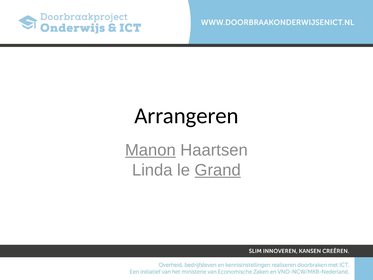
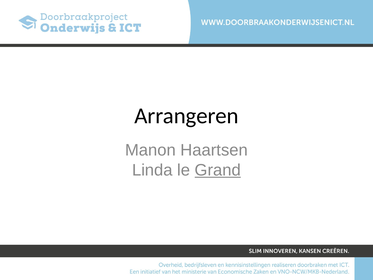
Manon underline: present -> none
